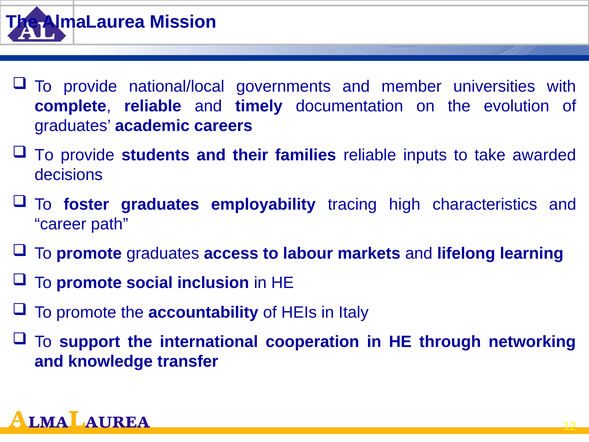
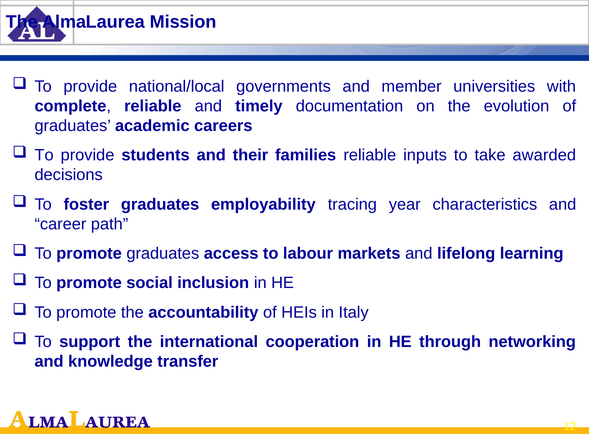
high: high -> year
